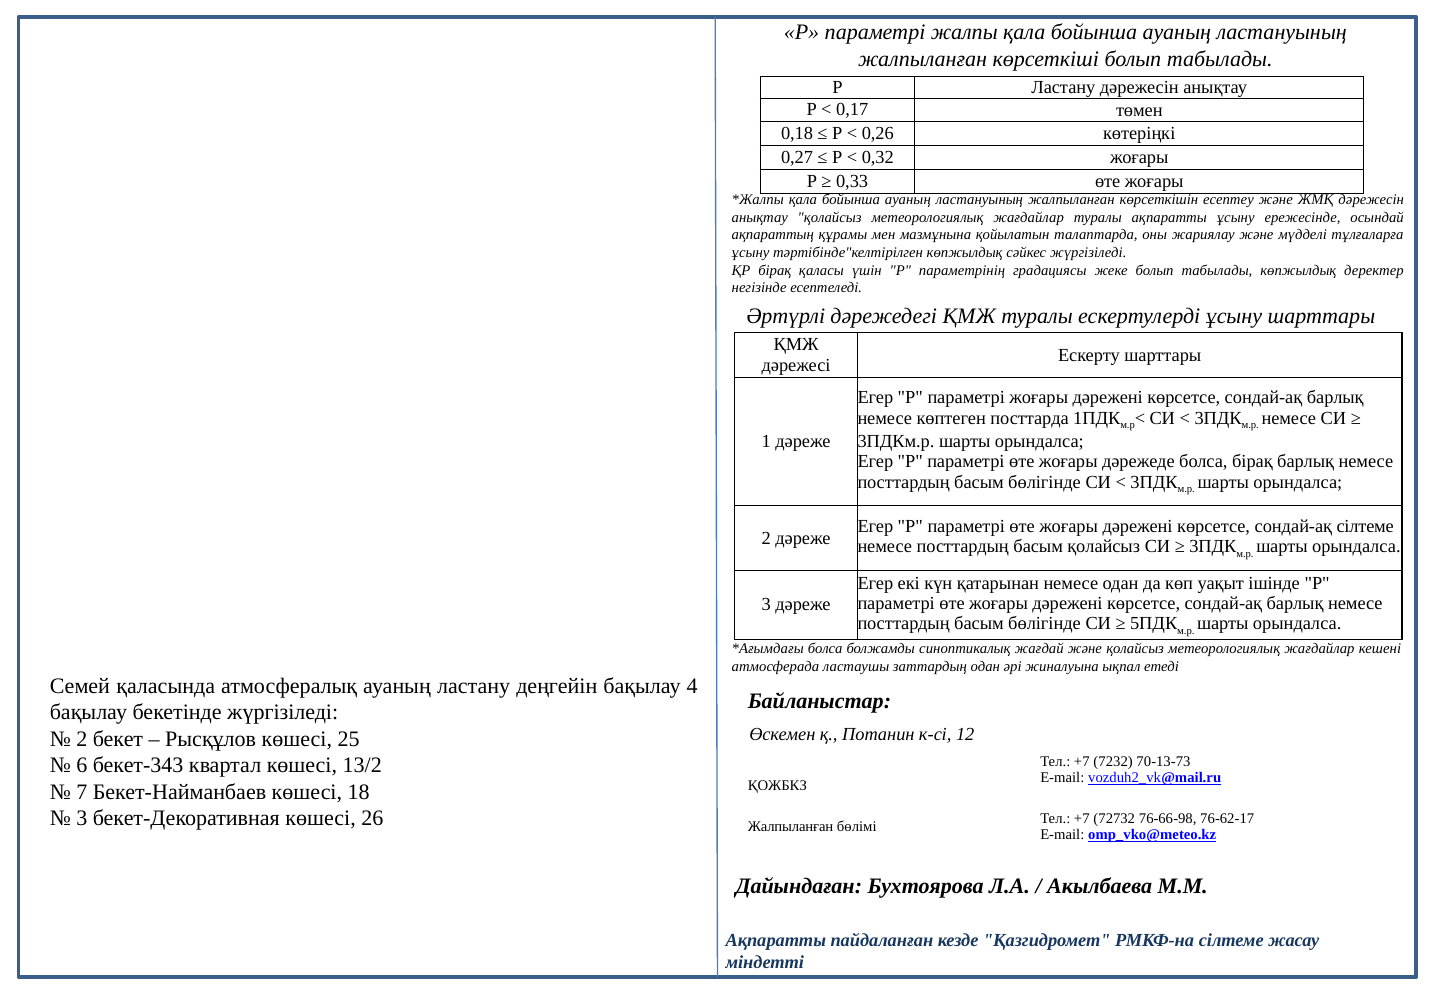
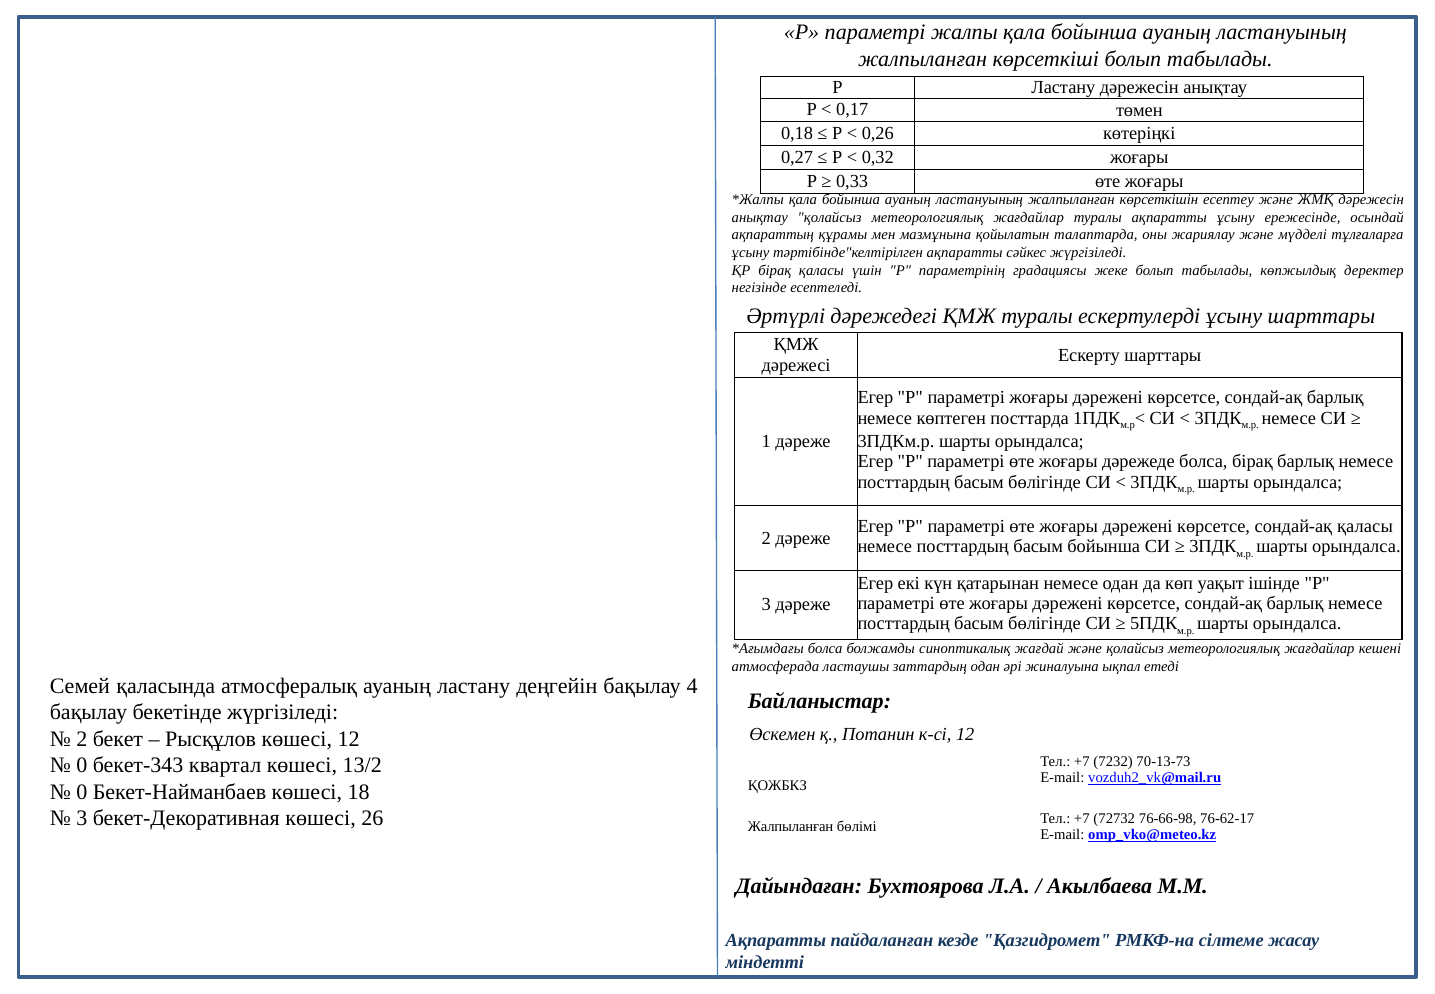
тәртібінде"келтірілген көпжылдық: көпжылдық -> ақпаратты
сондай-ақ сілтеме: сілтеме -> қаласы
басым қолайсыз: қолайсыз -> бойынша
көшесі 25: 25 -> 12
6 at (82, 765): 6 -> 0
7 at (82, 792): 7 -> 0
